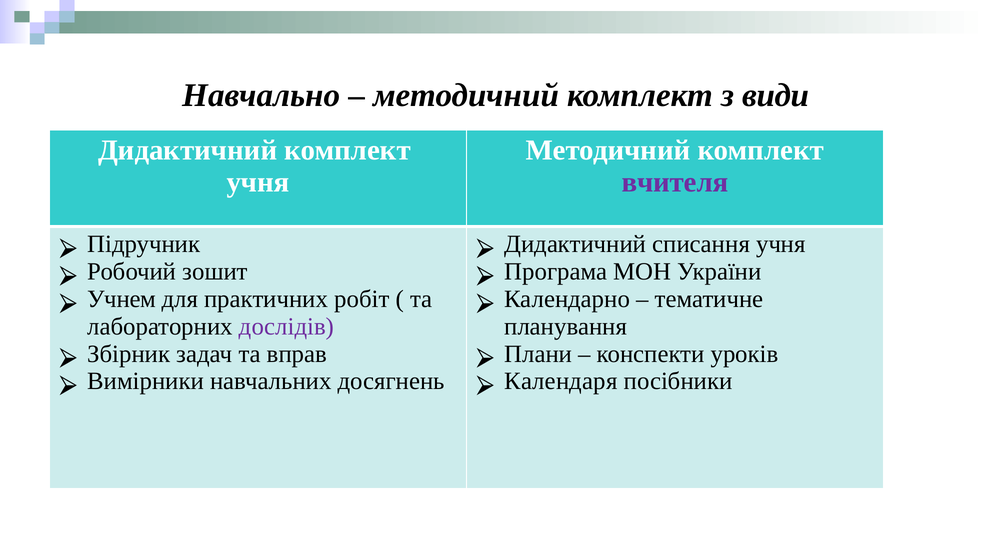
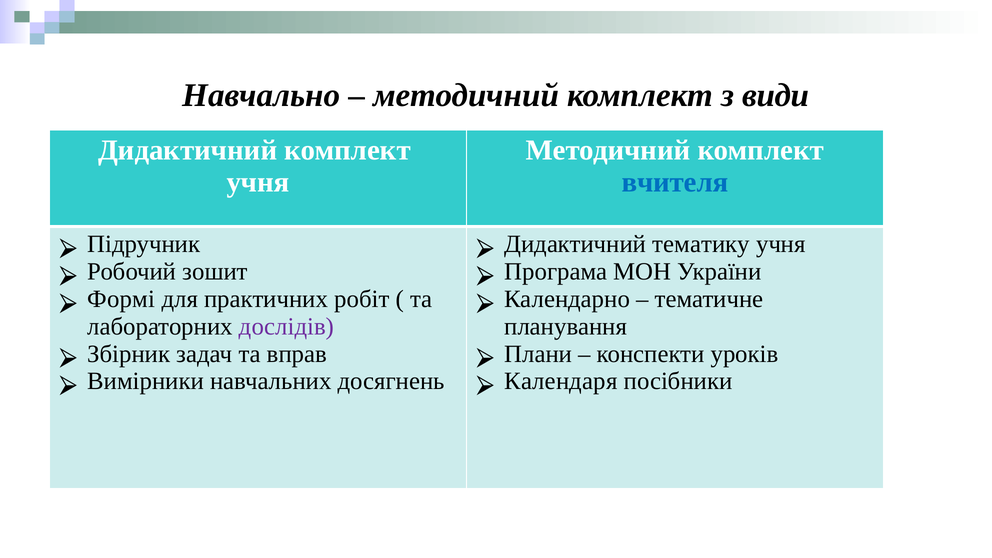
вчителя colour: purple -> blue
списання: списання -> тематику
Учнем: Учнем -> Формі
